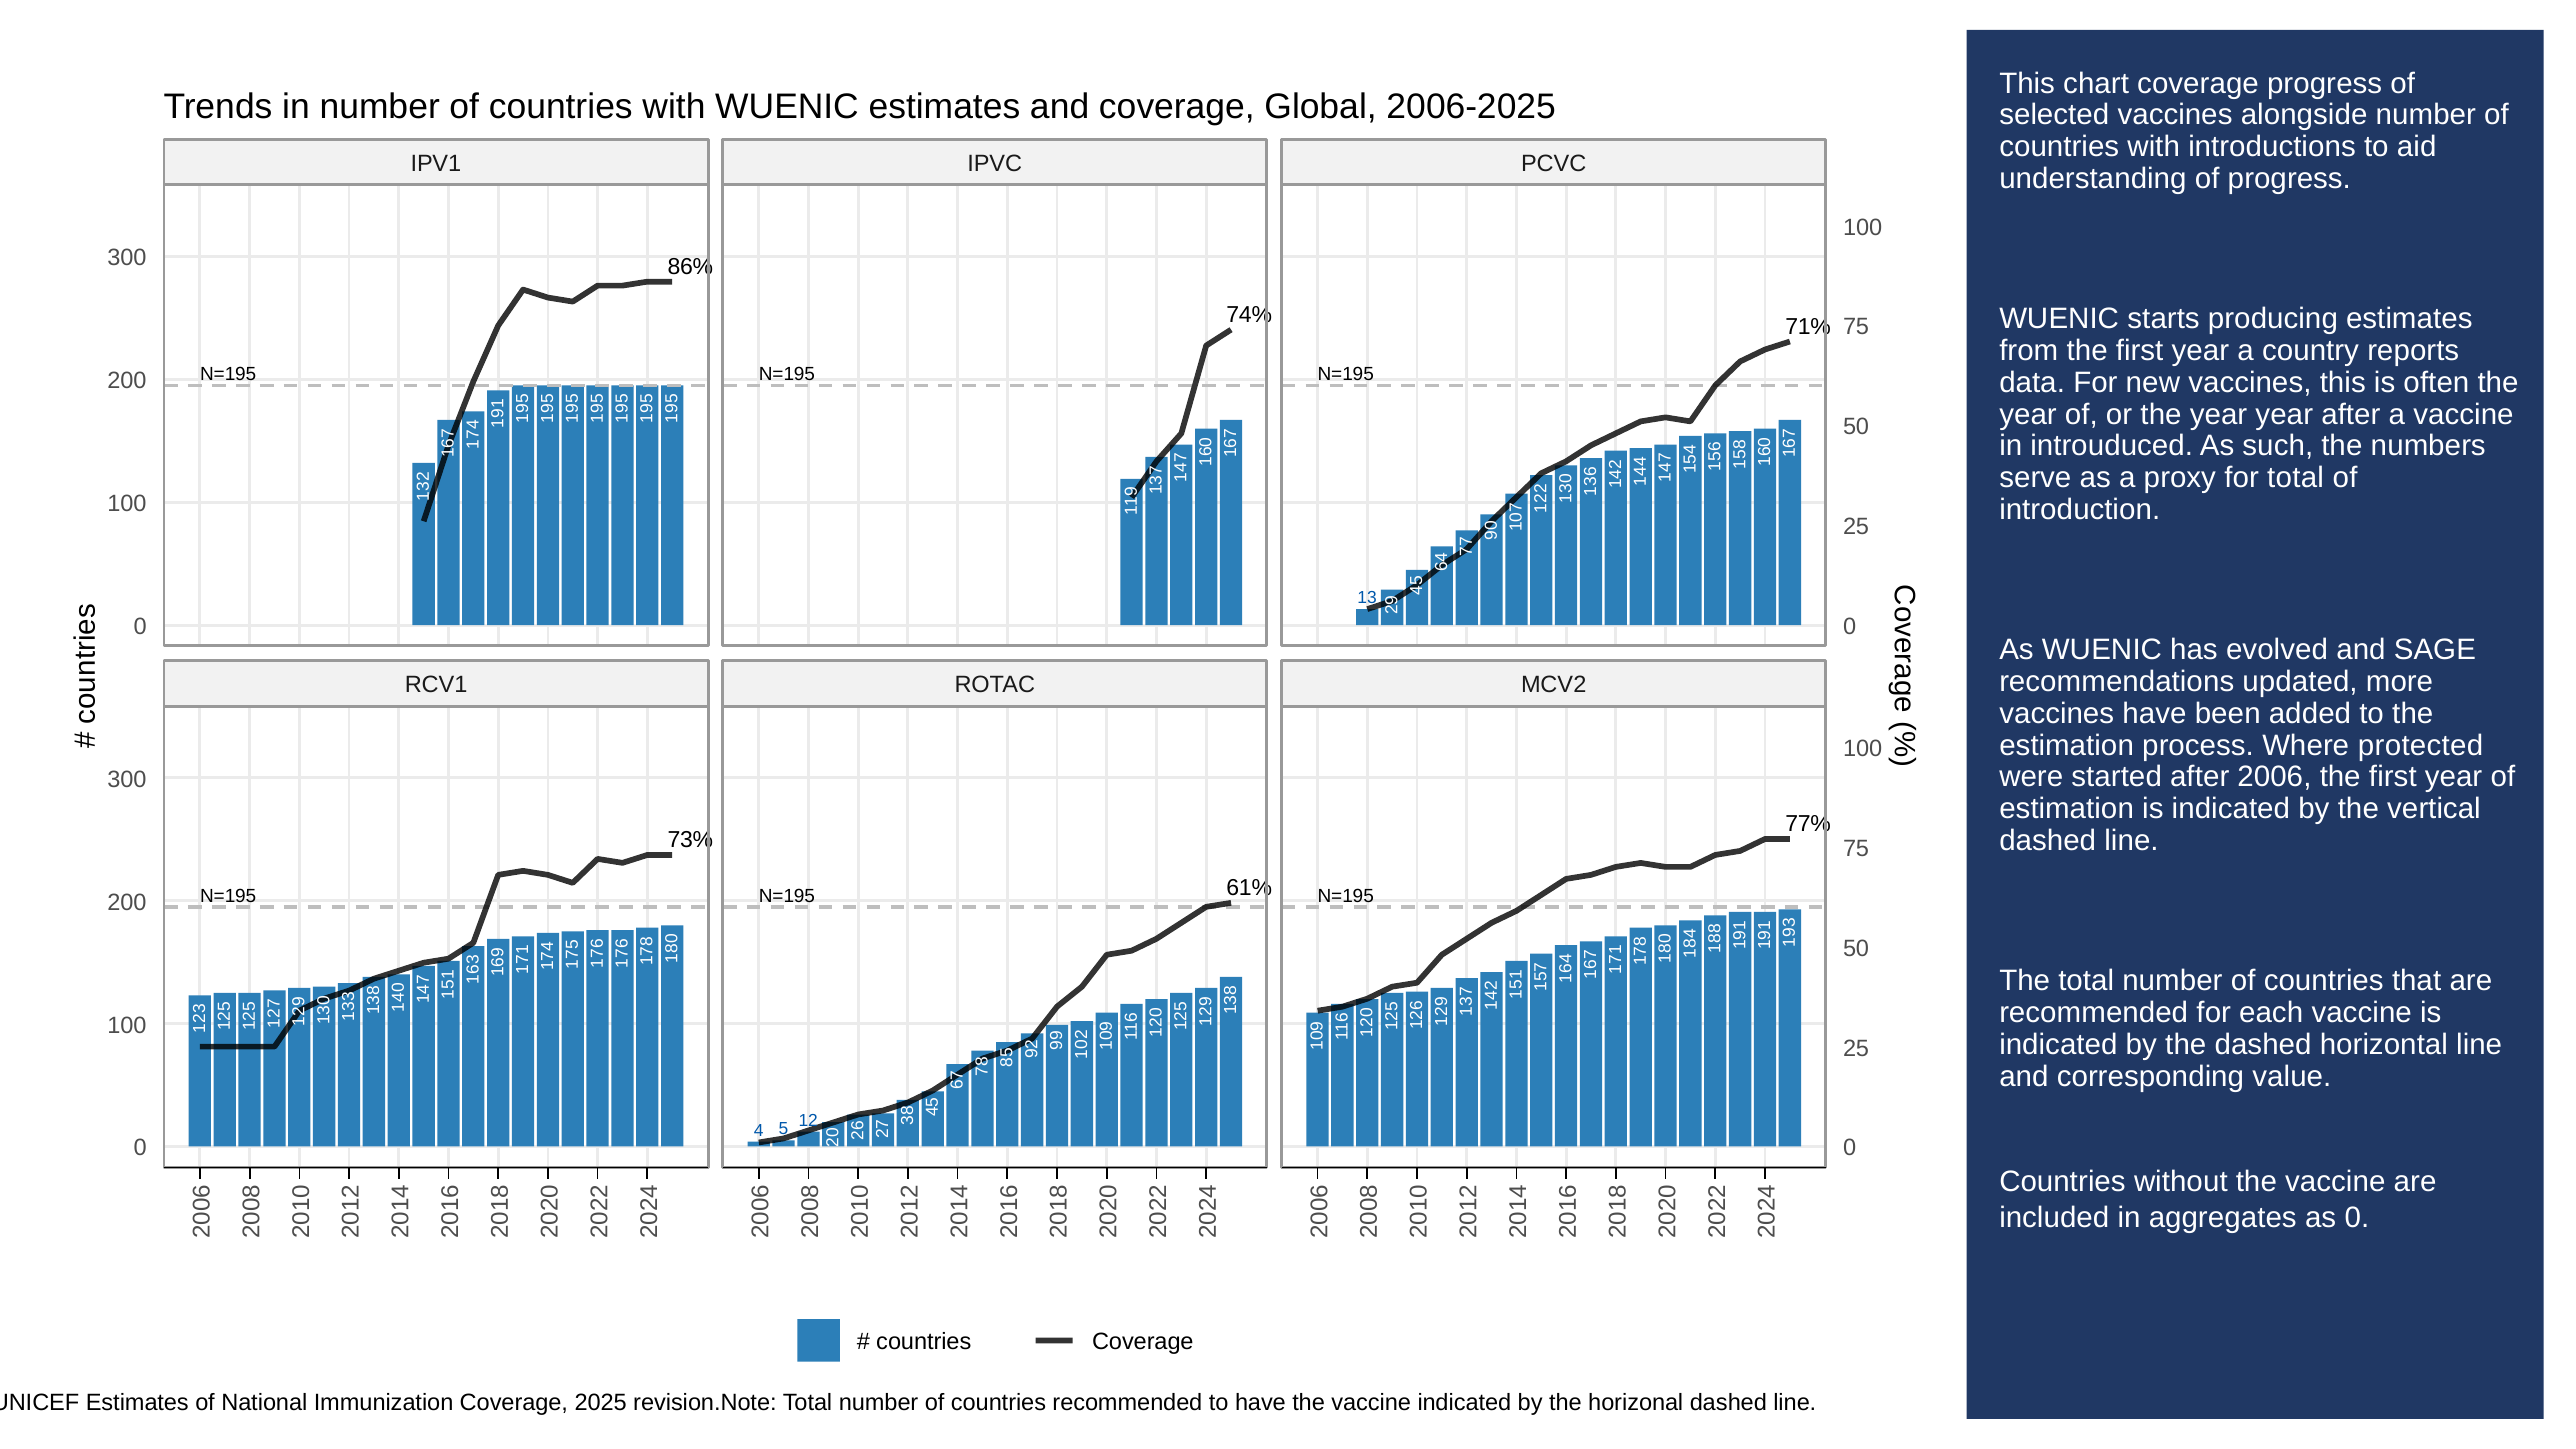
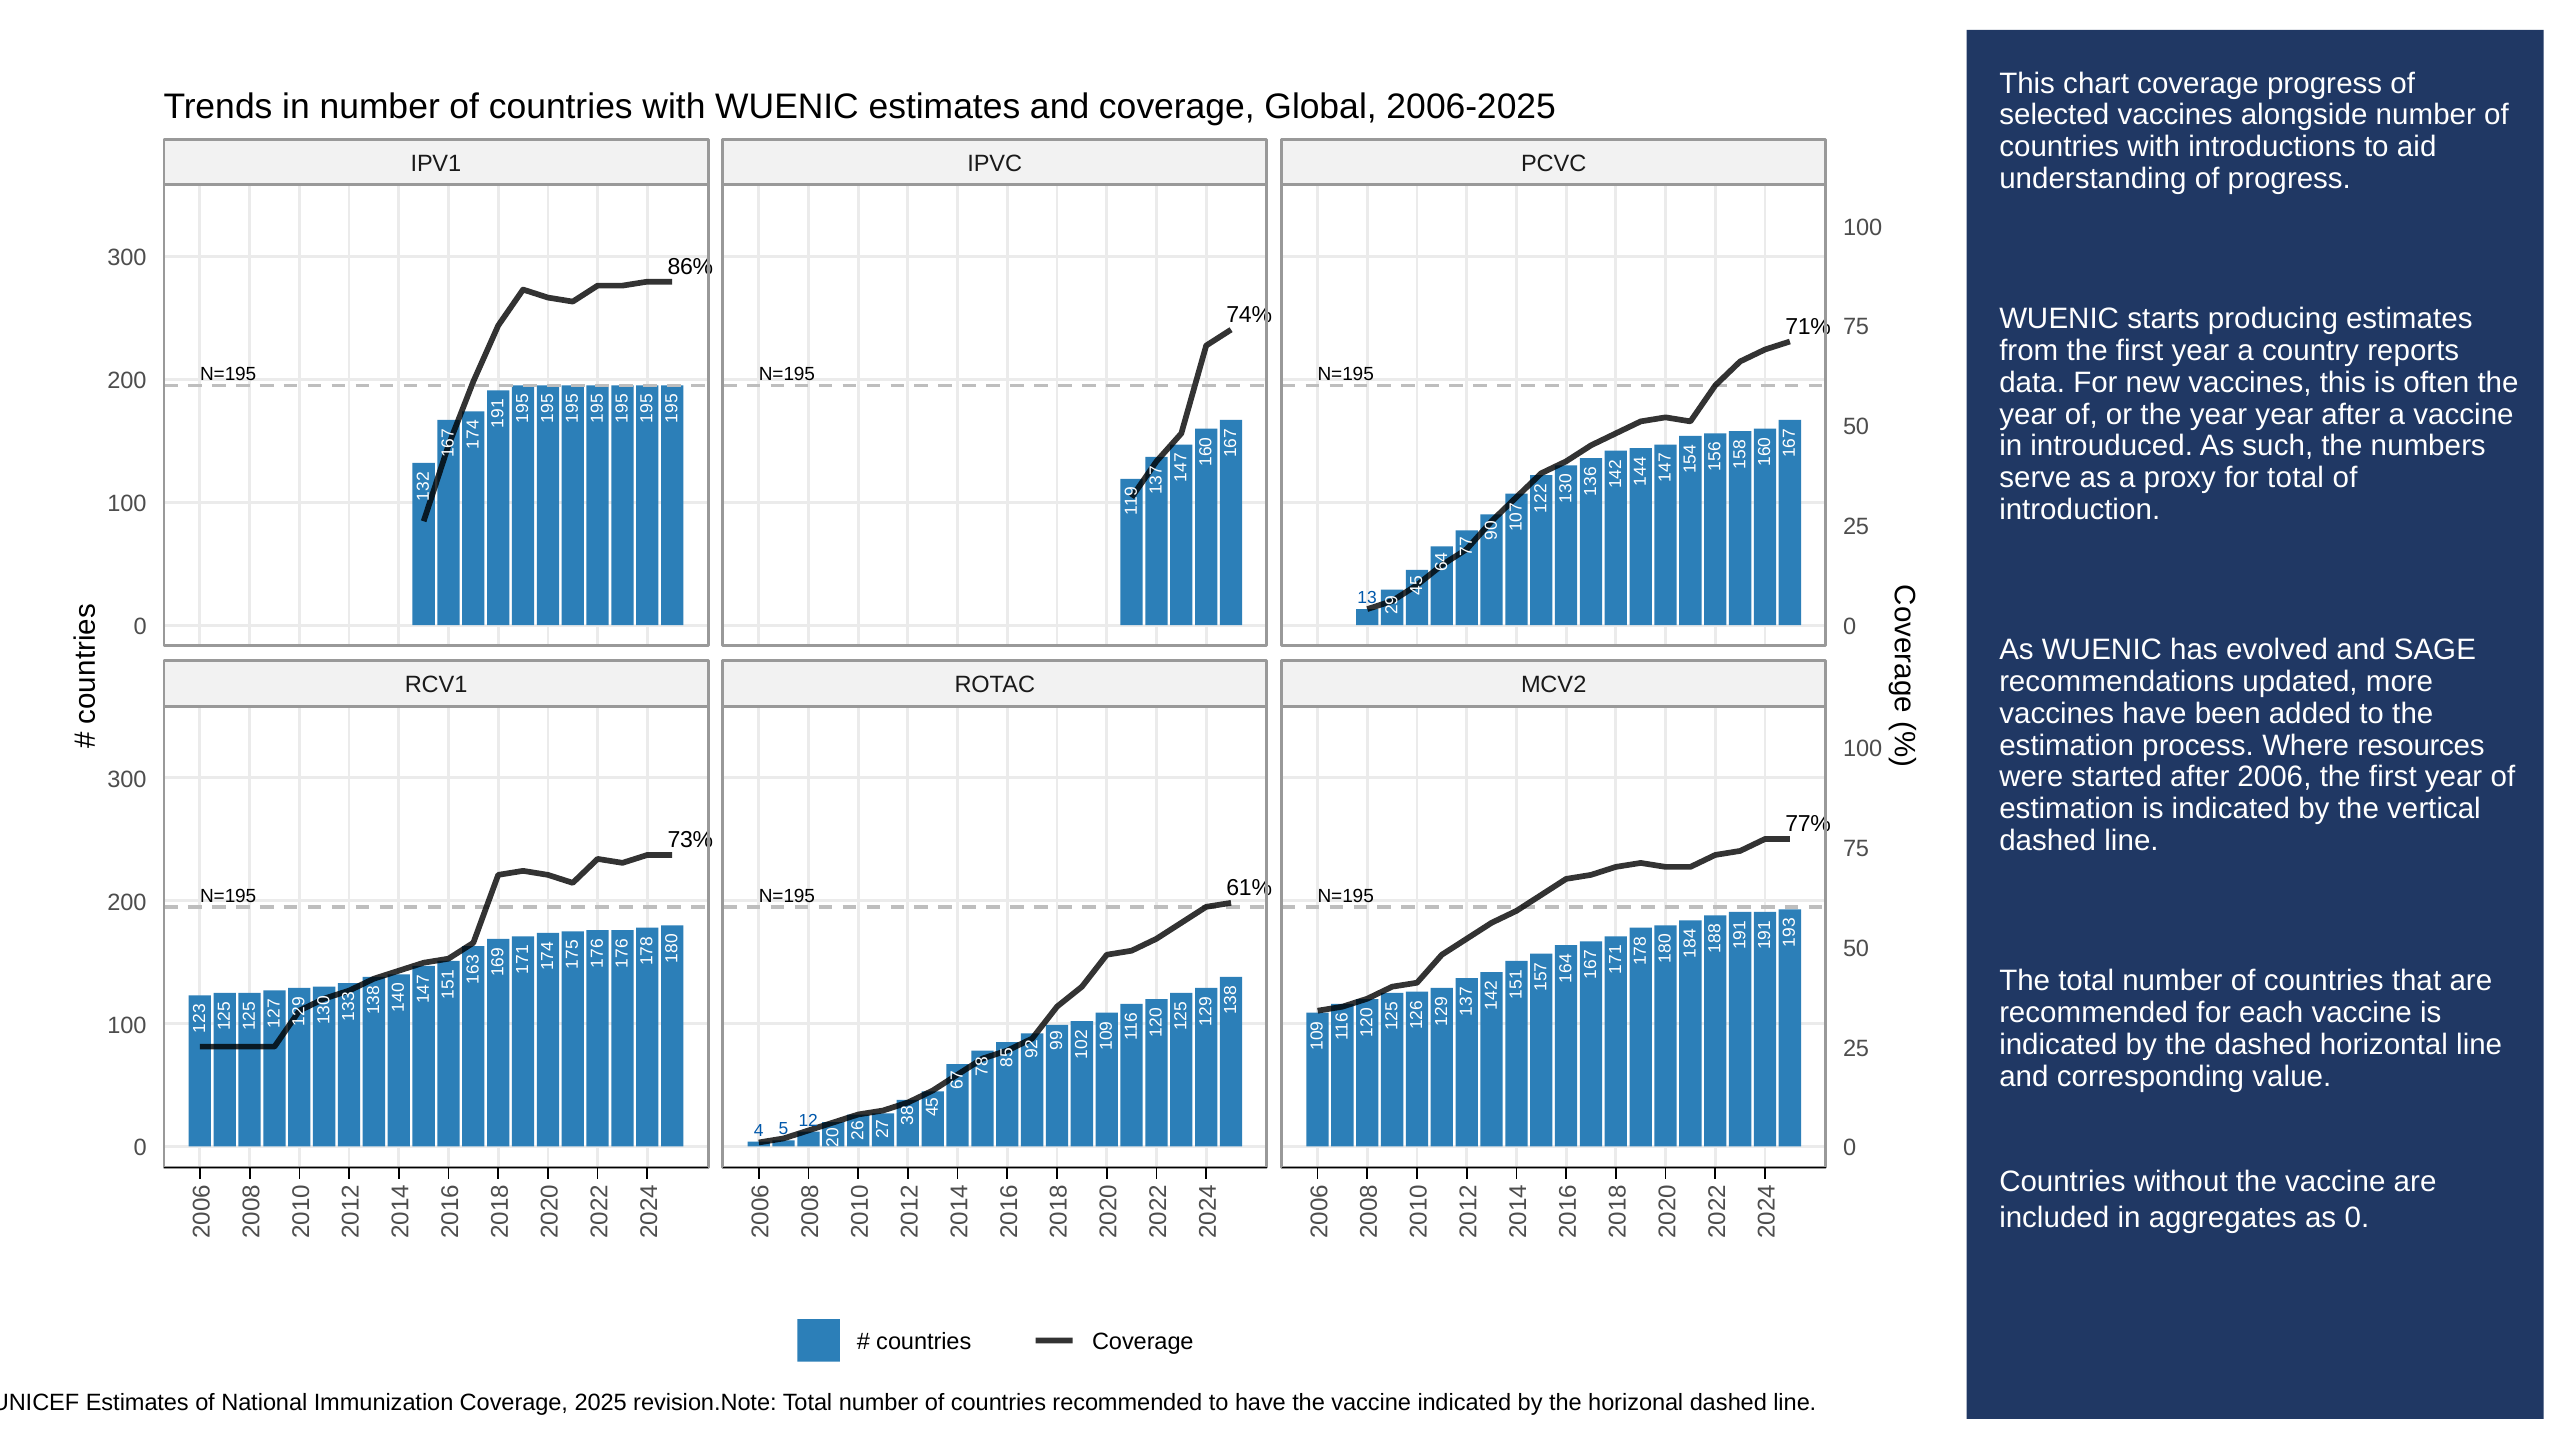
protected: protected -> resources
